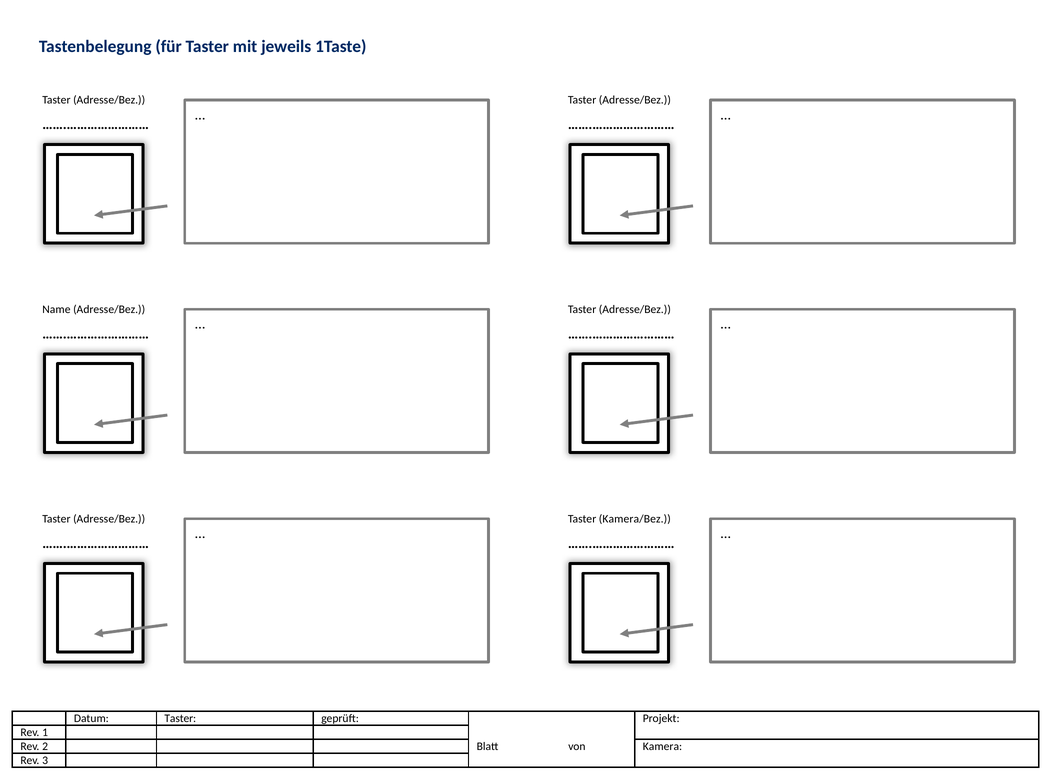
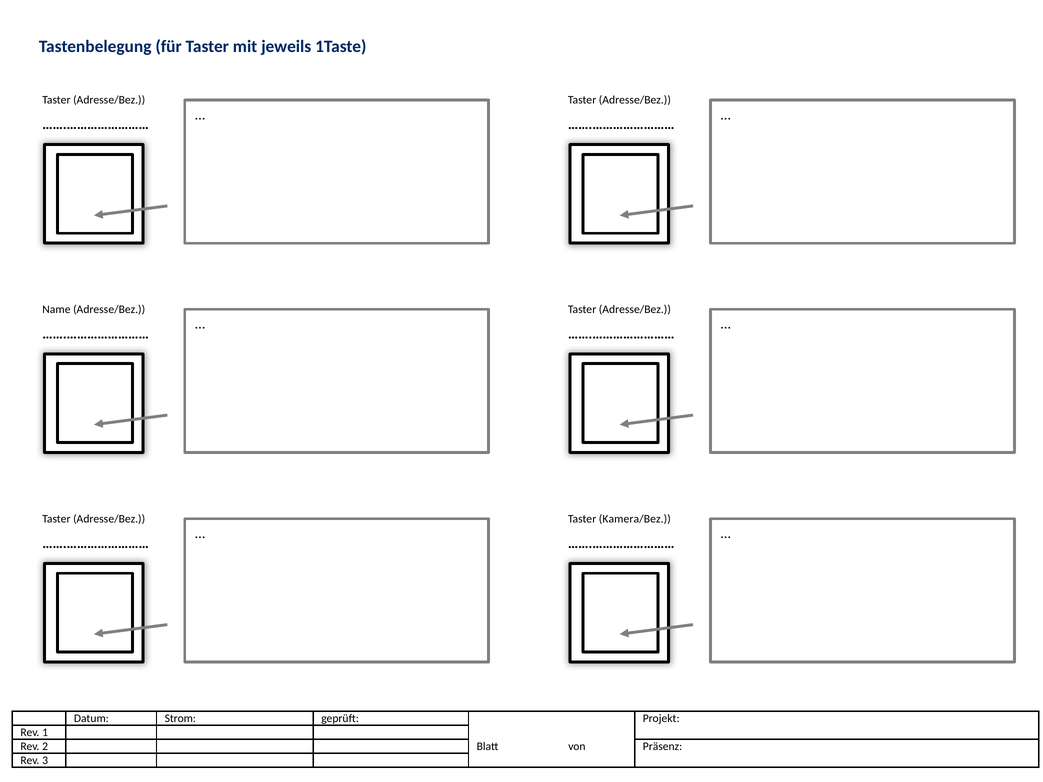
Datum Taster: Taster -> Strom
Kamera: Kamera -> Präsenz
